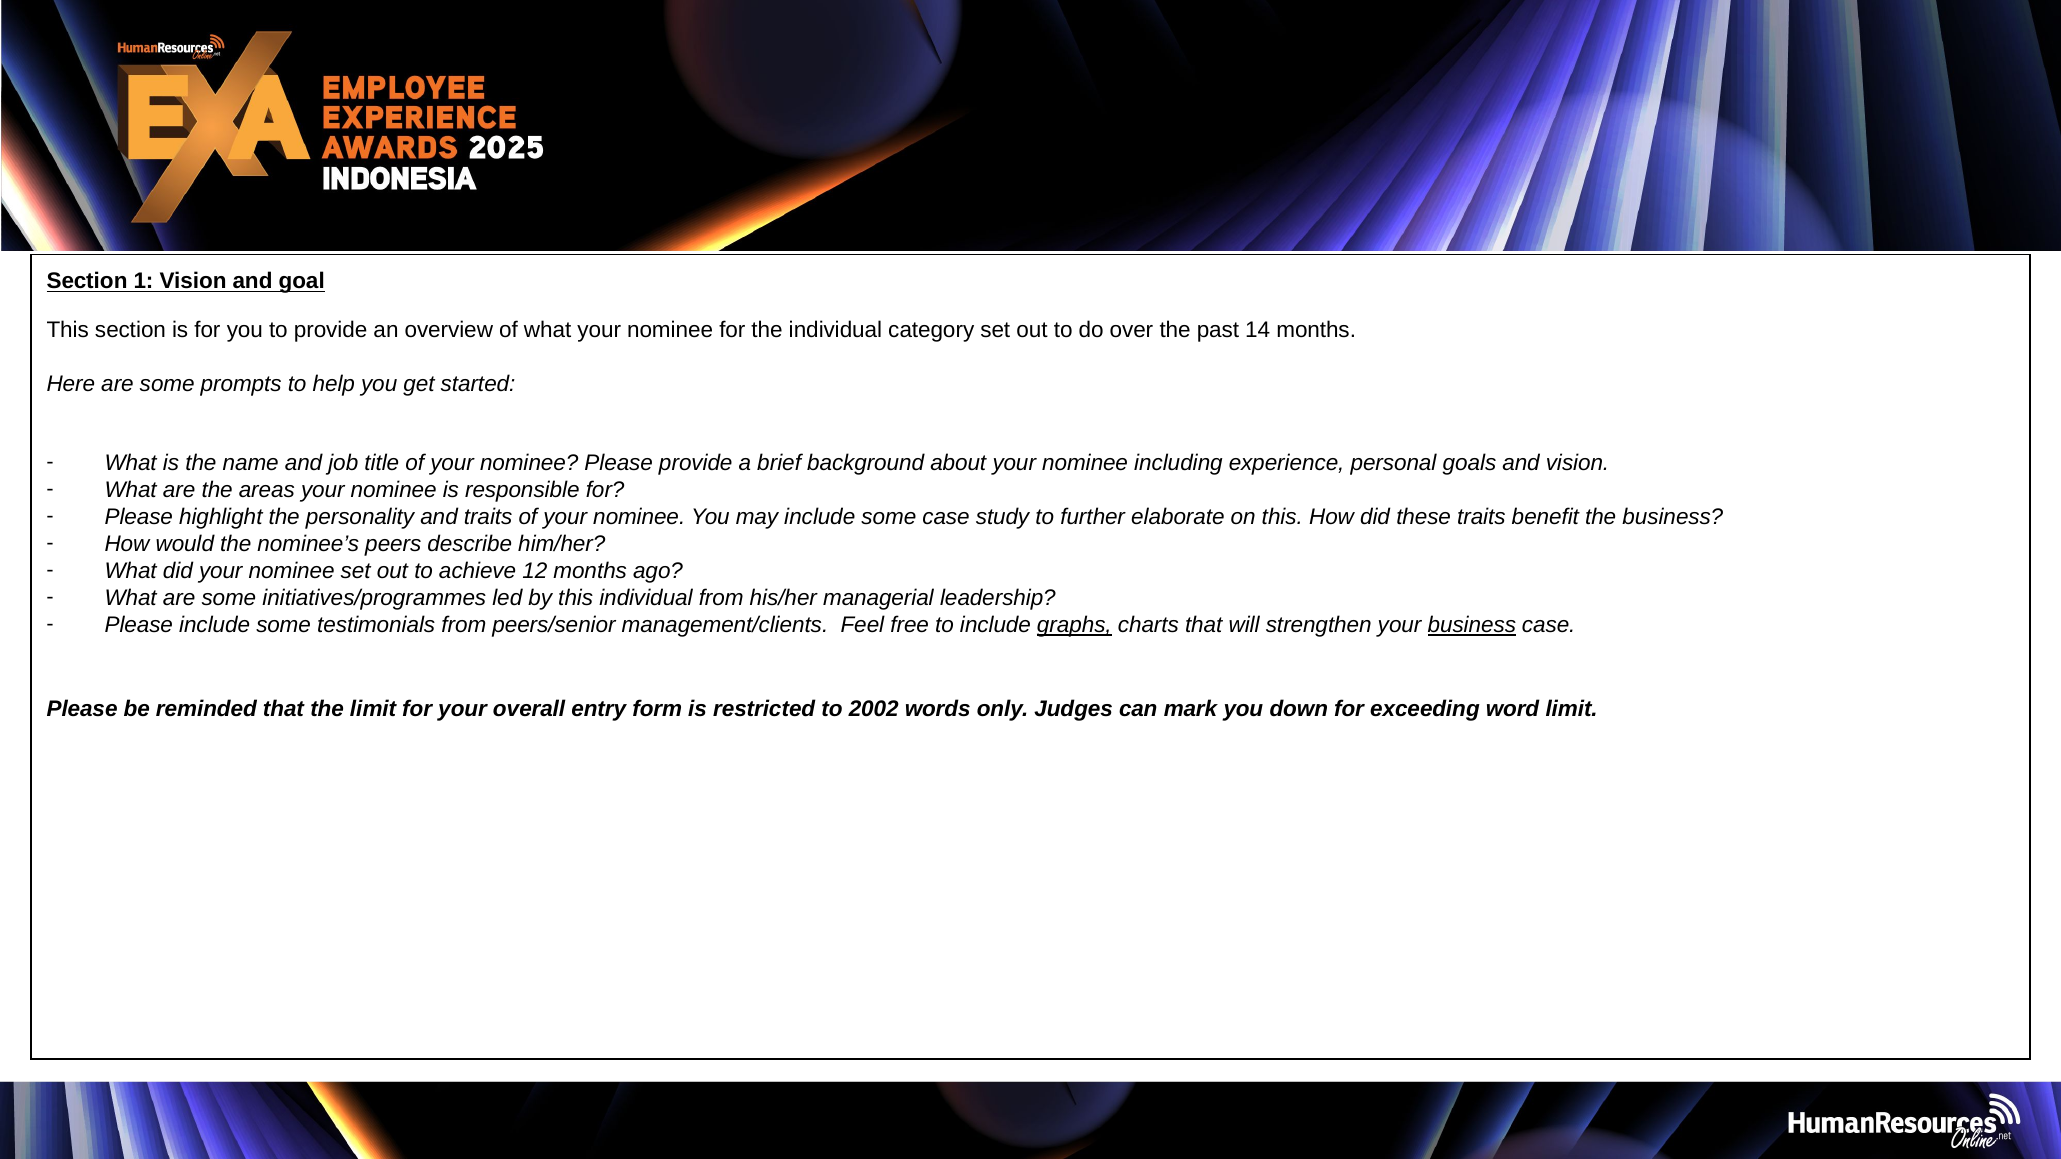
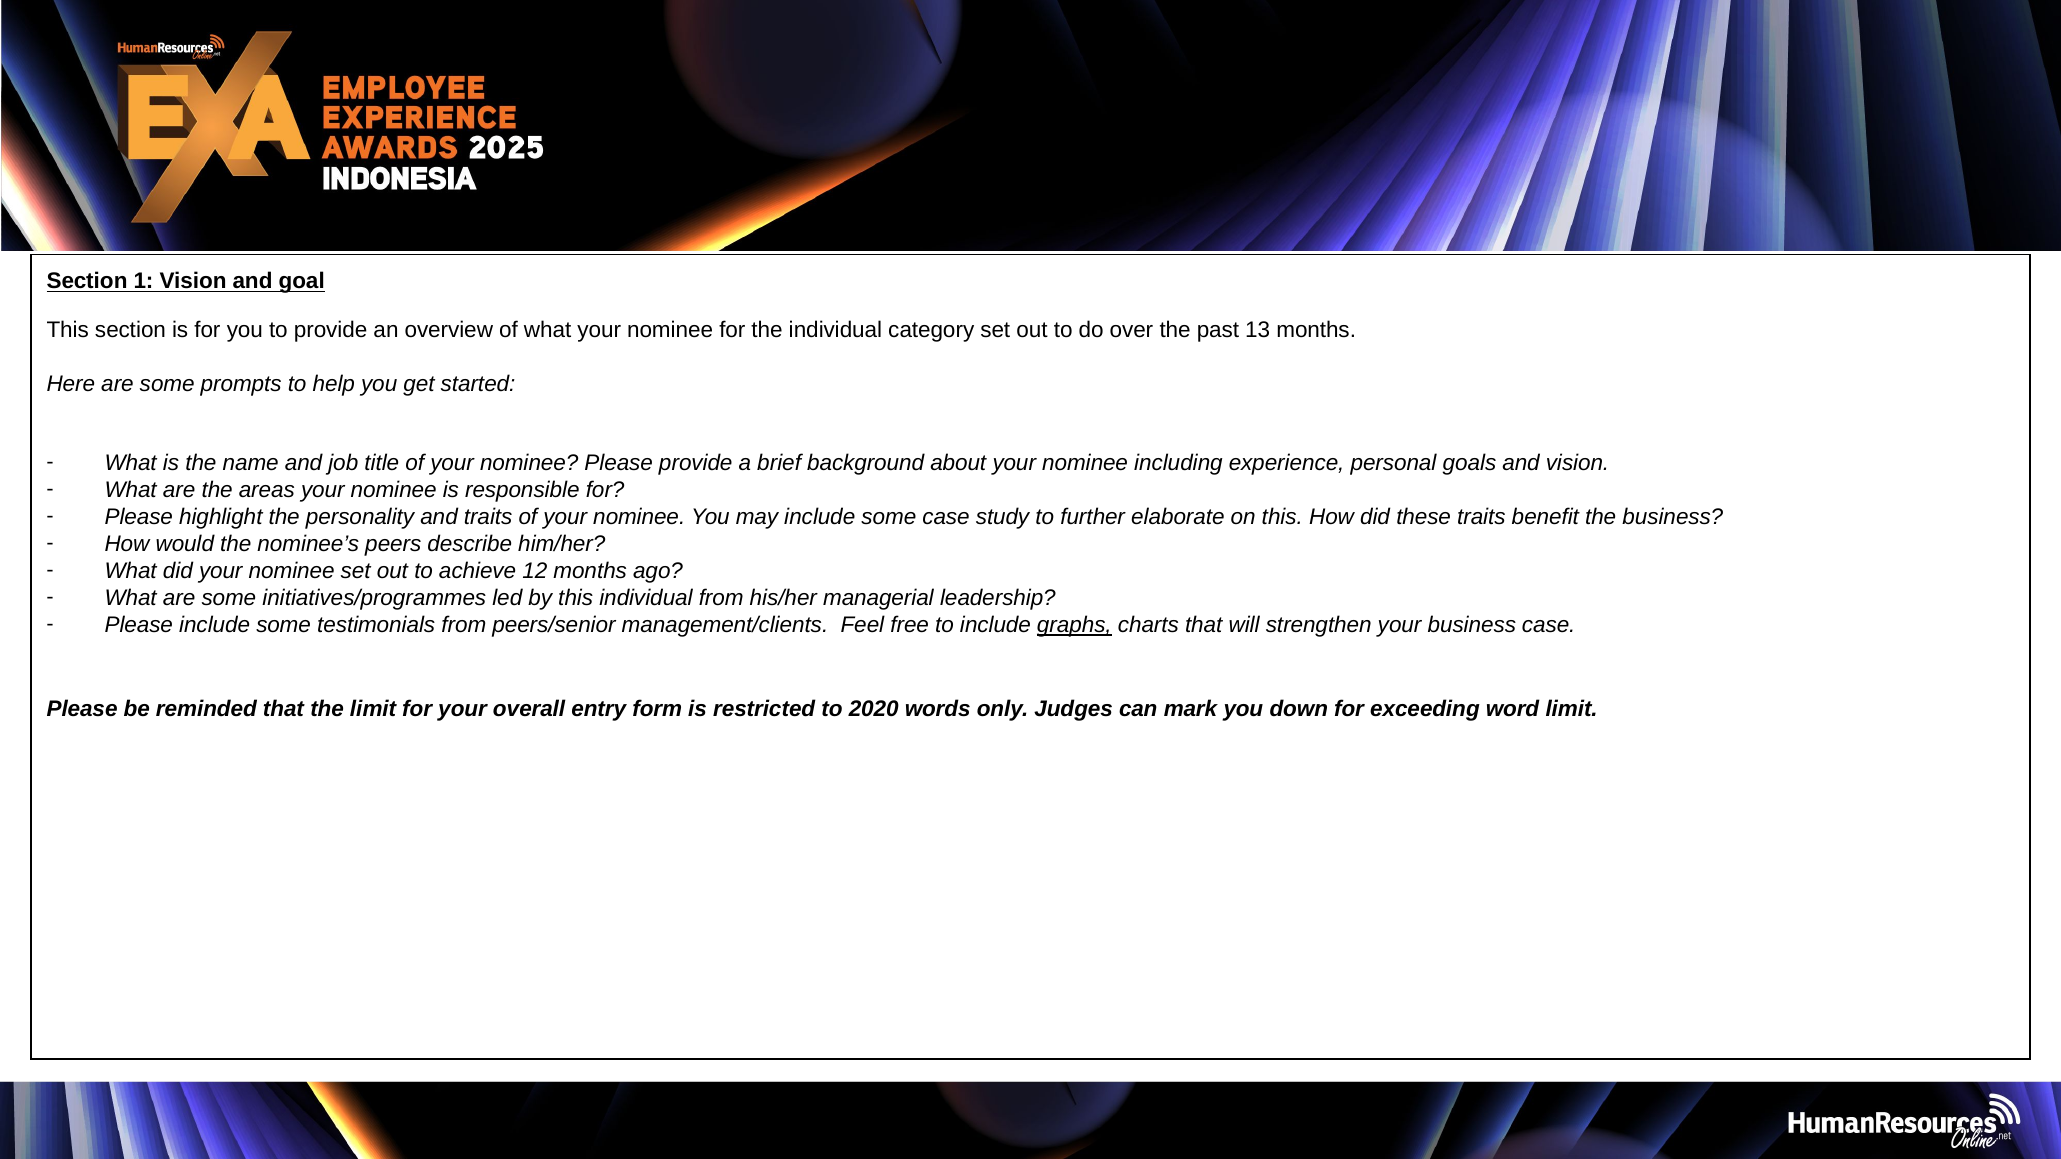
14: 14 -> 13
business at (1472, 625) underline: present -> none
2002: 2002 -> 2020
